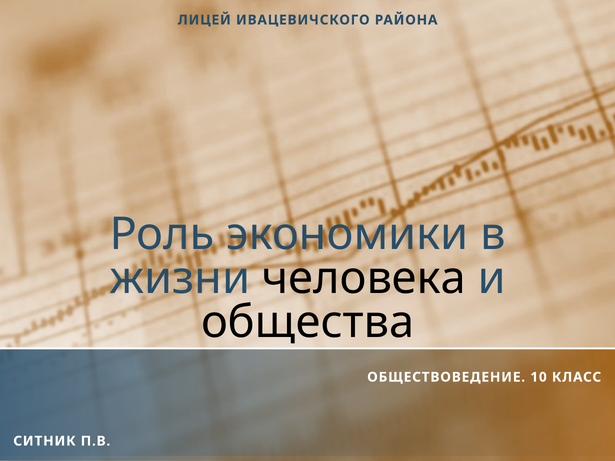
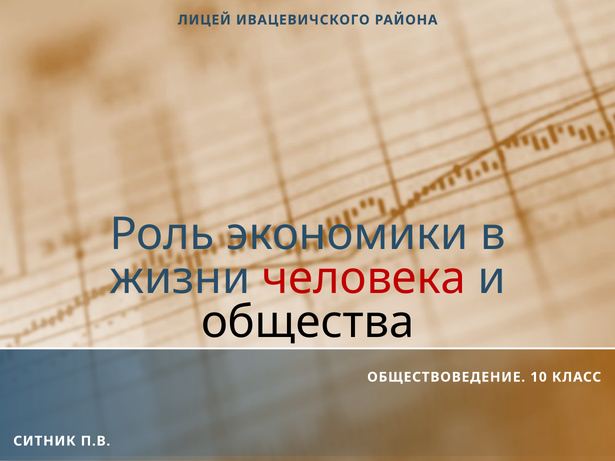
человека colour: black -> red
